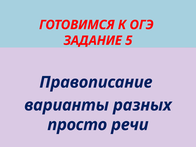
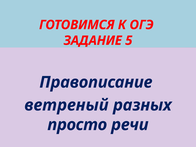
варианты: варианты -> ветреный
